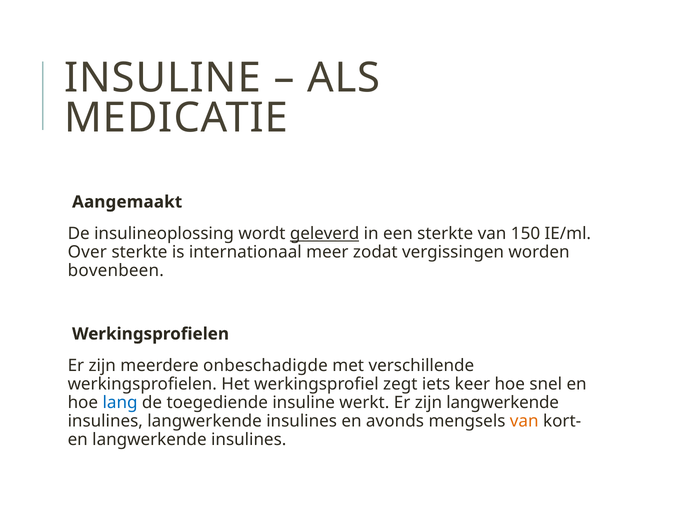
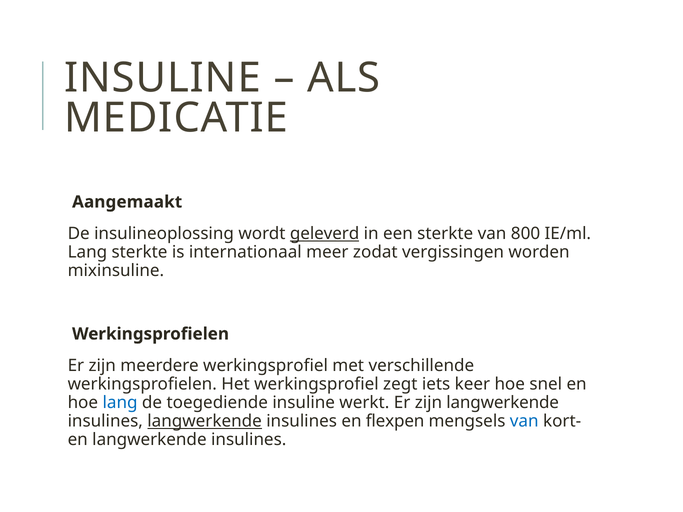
150: 150 -> 800
Over at (87, 252): Over -> Lang
bovenbeen: bovenbeen -> mixinsuline
meerdere onbeschadigde: onbeschadigde -> werkingsprofiel
langwerkende at (205, 421) underline: none -> present
avonds: avonds -> flexpen
van at (524, 421) colour: orange -> blue
